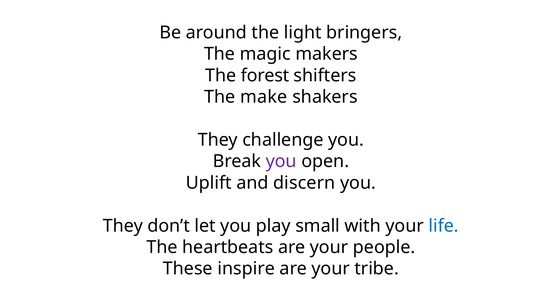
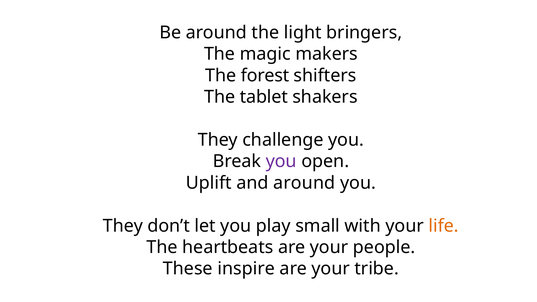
make: make -> tablet
and discern: discern -> around
life colour: blue -> orange
